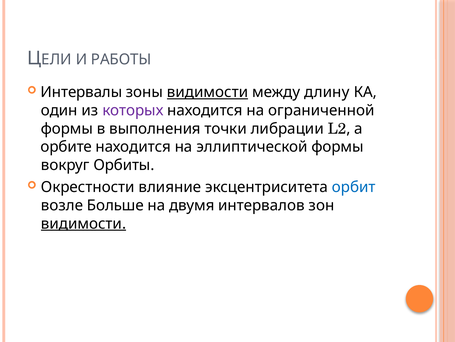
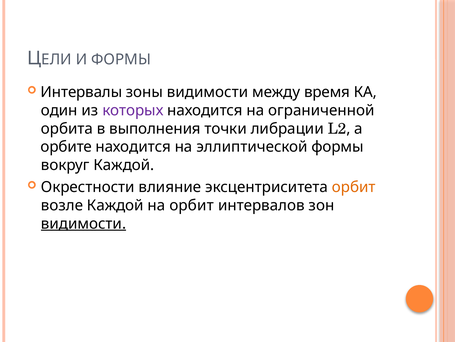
И РАБОТЫ: РАБОТЫ -> ФОРМЫ
видимости at (208, 92) underline: present -> none
длину: длину -> время
формы at (67, 128): формы -> орбита
вокруг Орбиты: Орбиты -> Каждой
орбит at (354, 187) colour: blue -> orange
возле Больше: Больше -> Каждой
на двумя: двумя -> орбит
